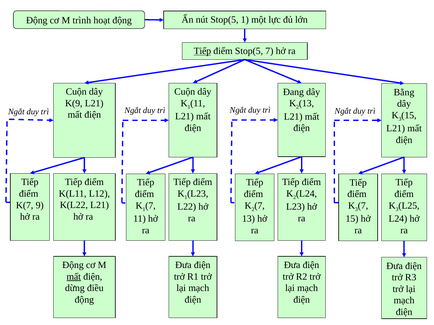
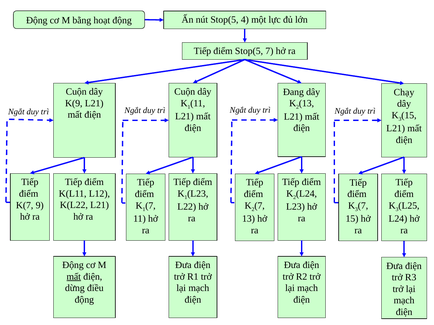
Stop(5 1: 1 -> 4
trình: trình -> bằng
Tiếp at (202, 51) underline: present -> none
Bằng: Bằng -> Chạy
